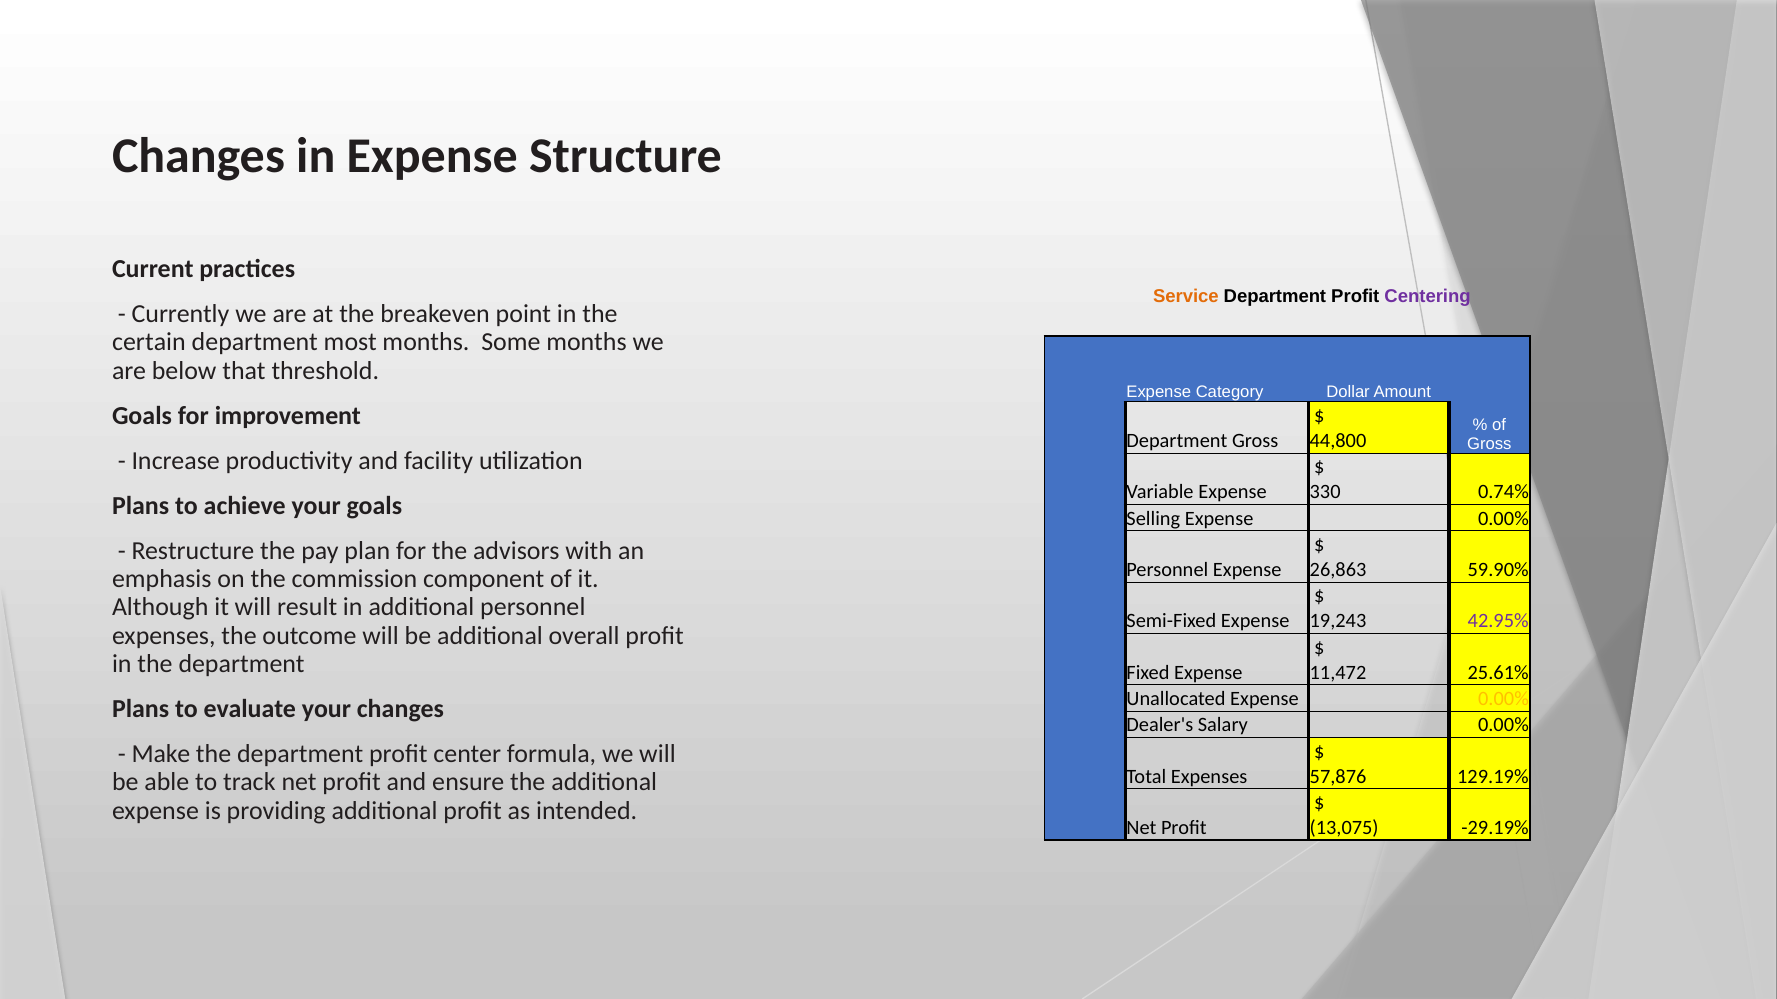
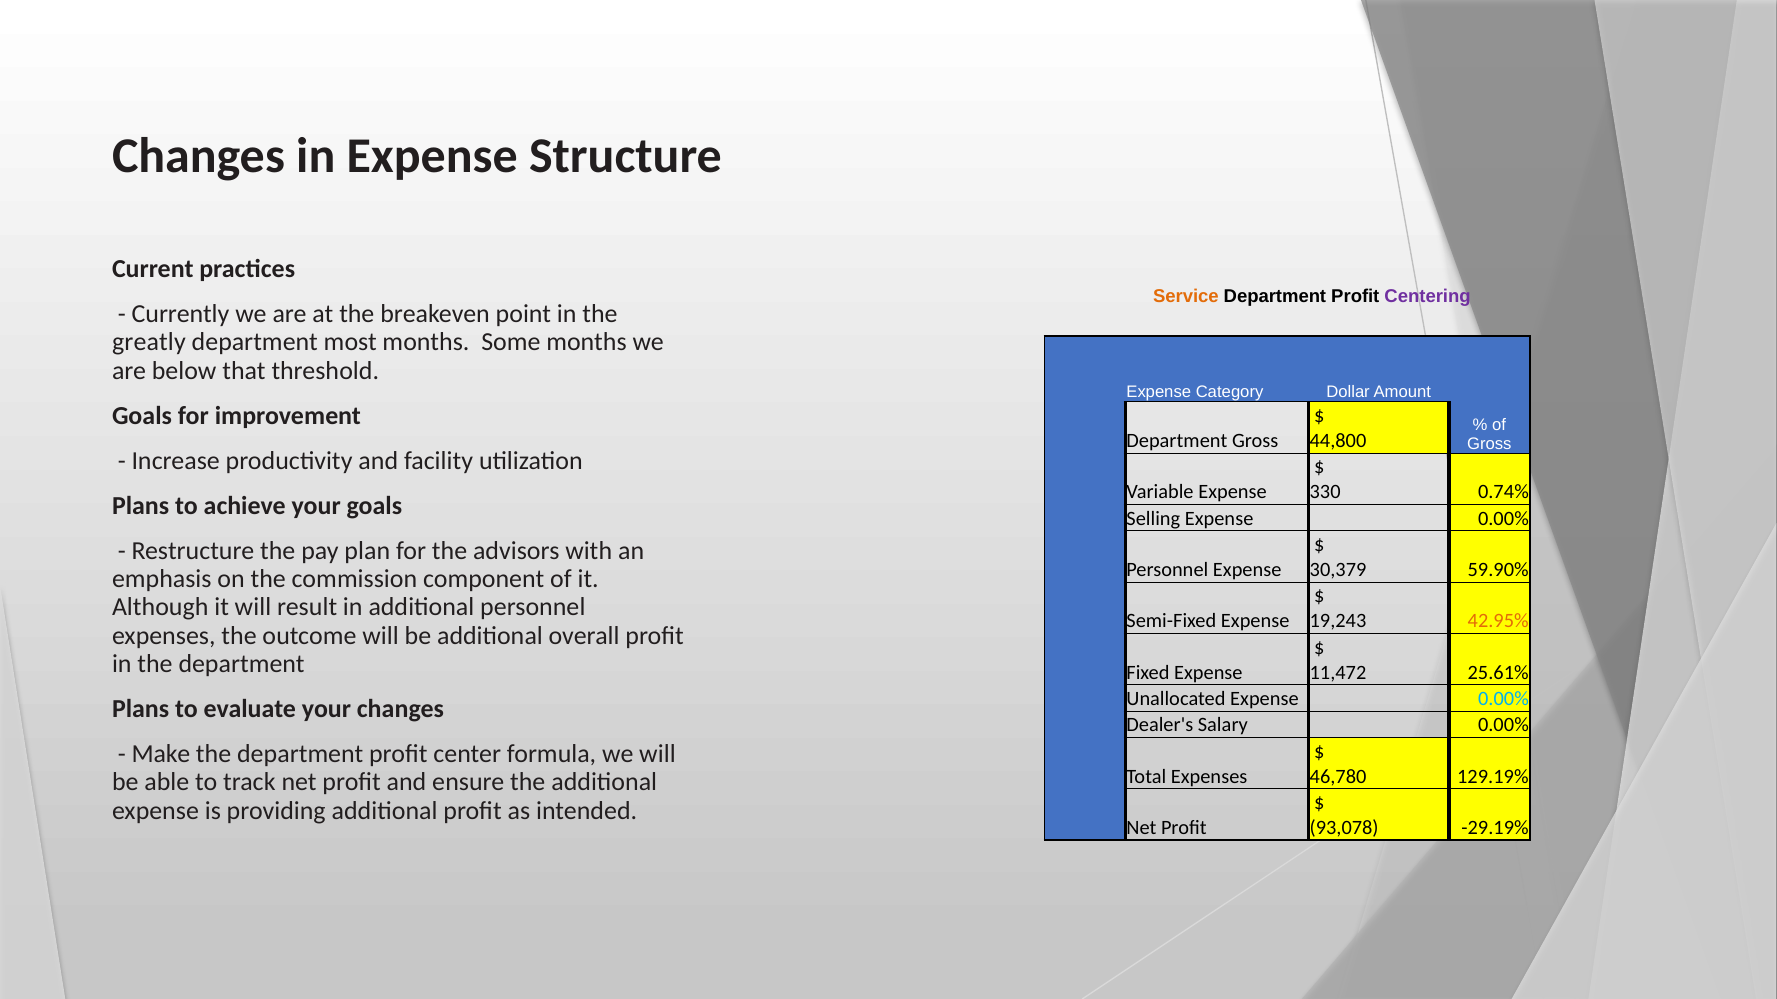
certain: certain -> greatly
26,863: 26,863 -> 30,379
42.95% colour: purple -> orange
0.00% at (1503, 699) colour: yellow -> light blue
57,876: 57,876 -> 46,780
13,075: 13,075 -> 93,078
